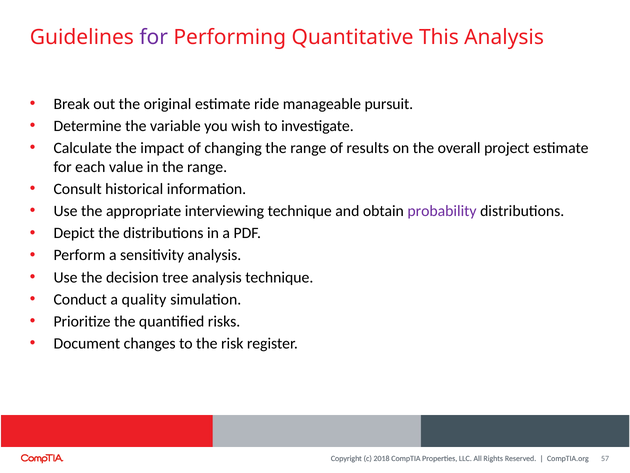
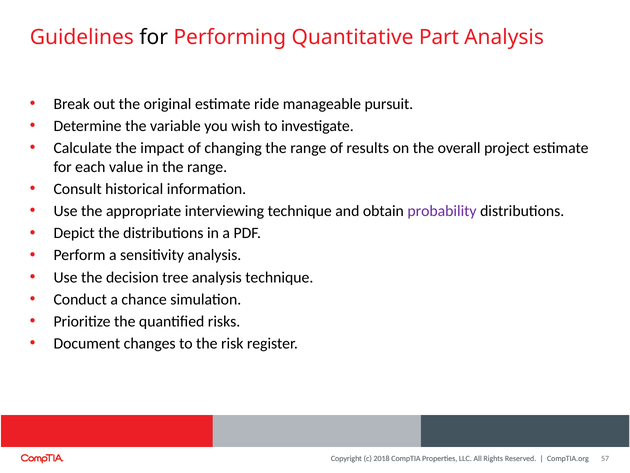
for at (154, 37) colour: purple -> black
This: This -> Part
quality: quality -> chance
